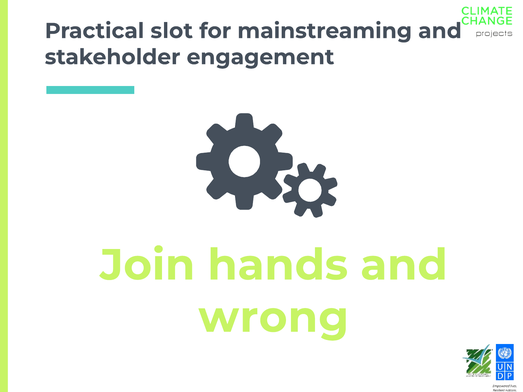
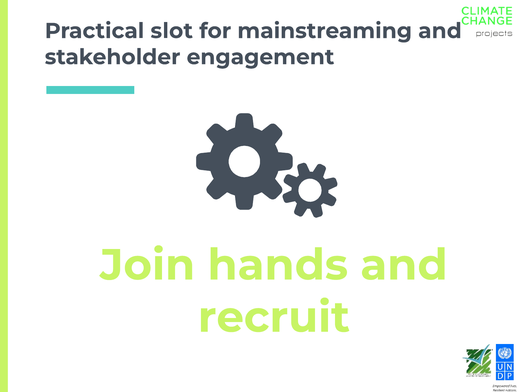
wrong: wrong -> recruit
